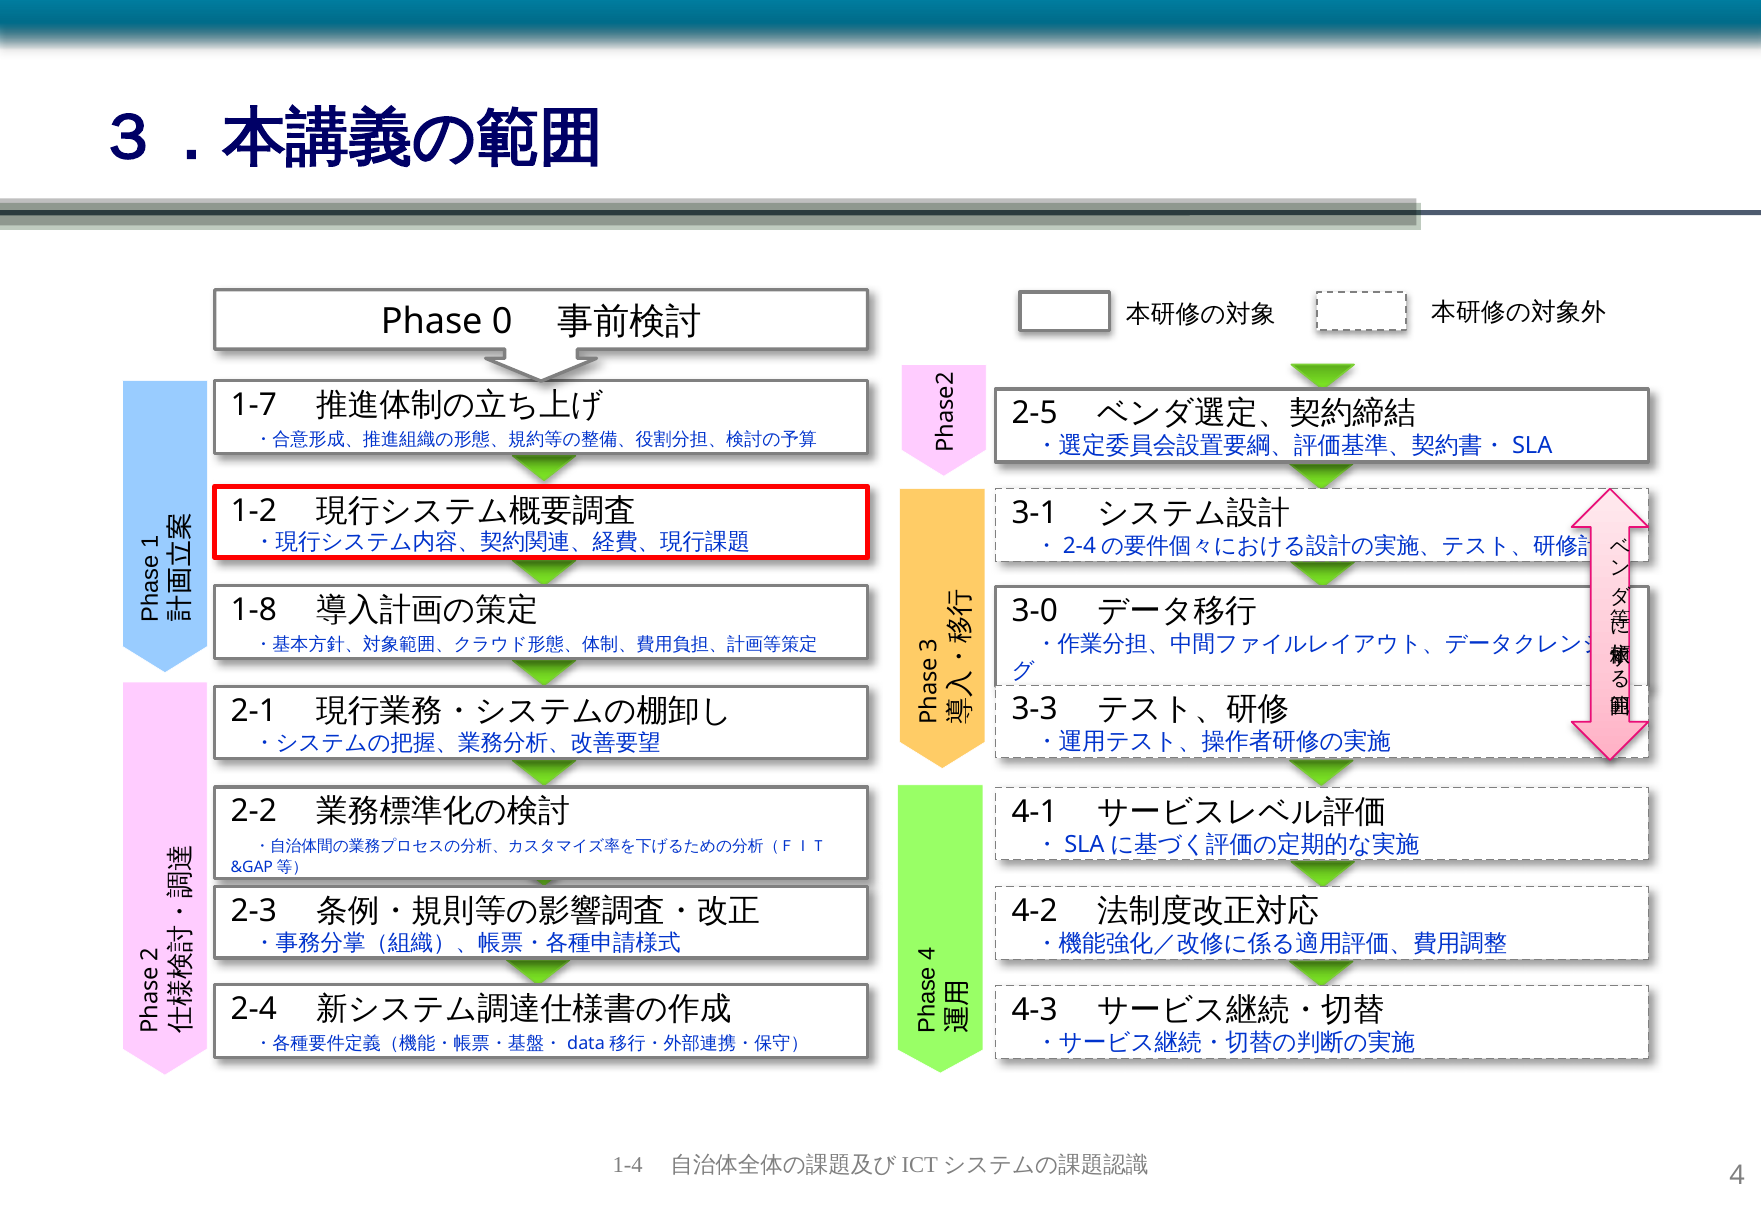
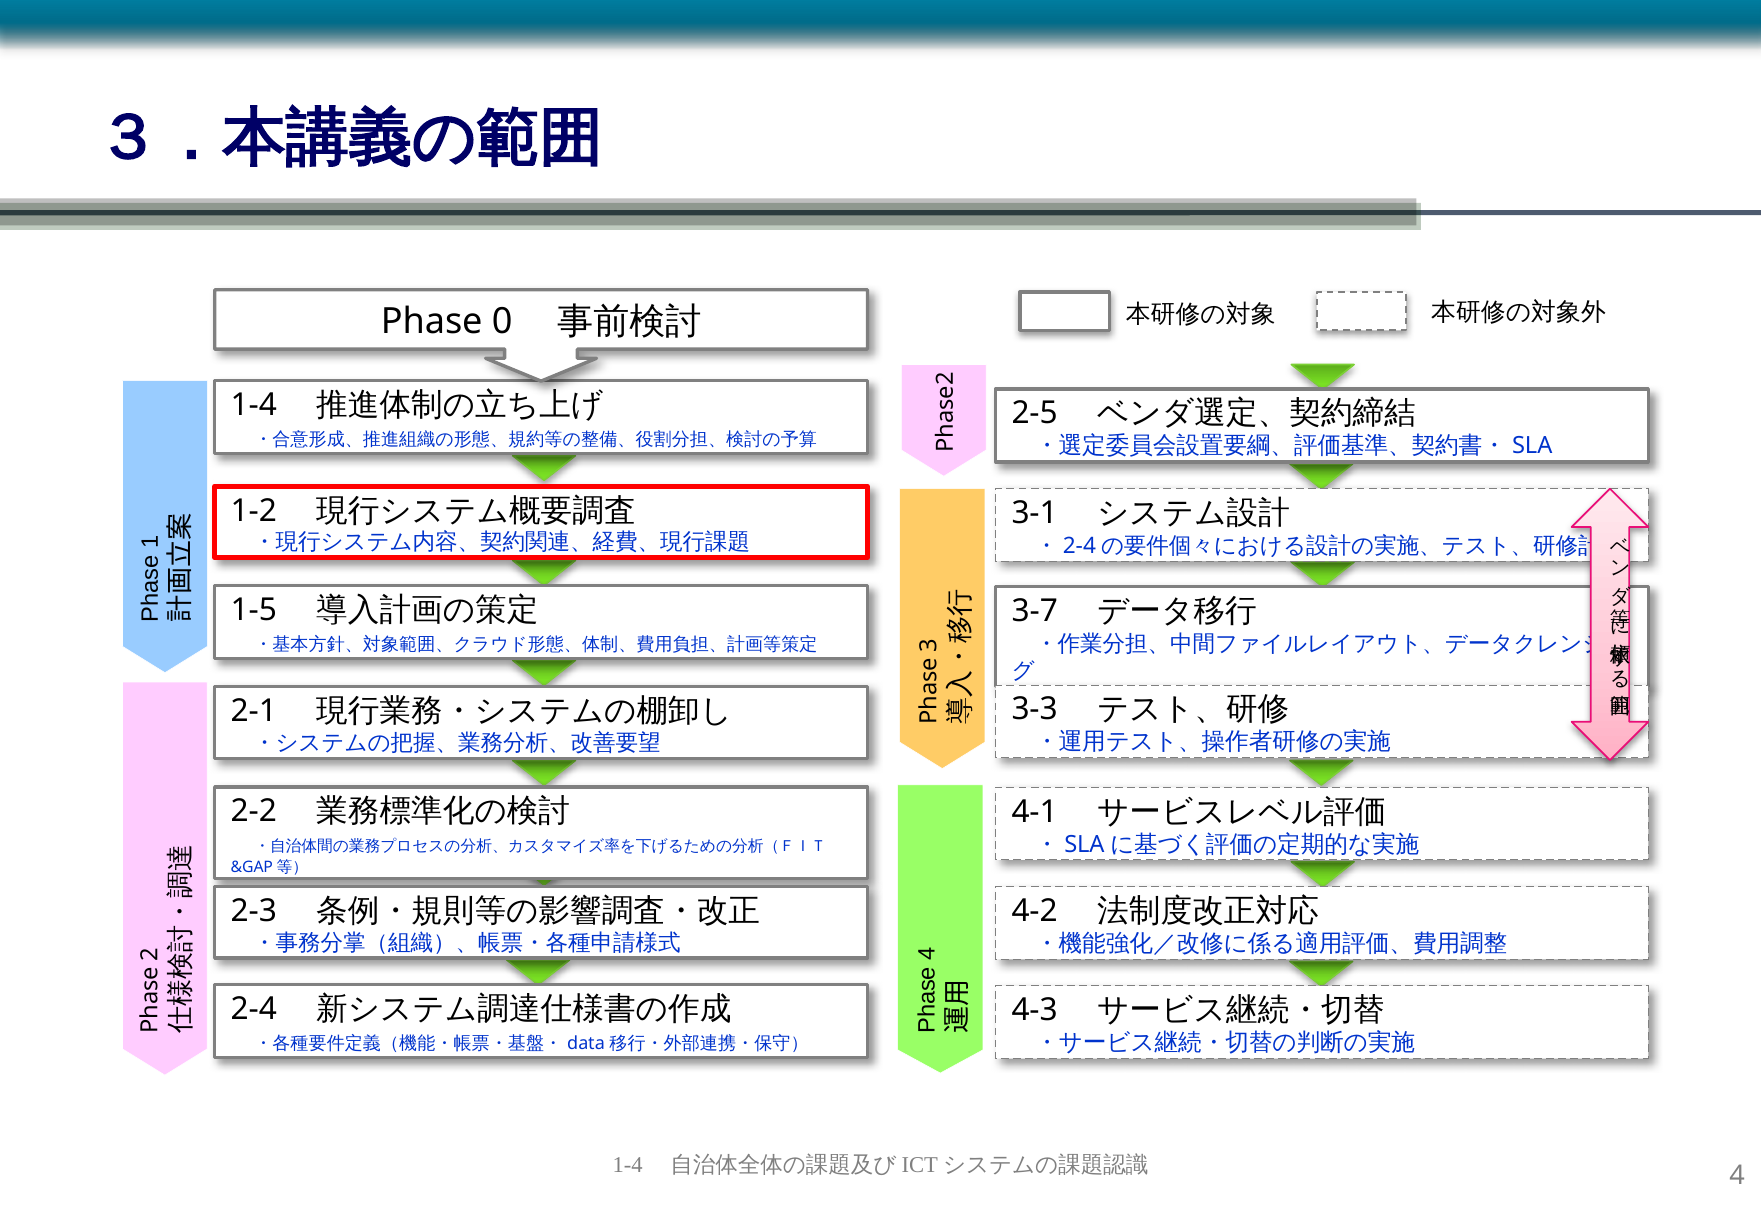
1-7 at (254, 405): 1-7 -> 1-4
1-8: 1-8 -> 1-5
3-0: 3-0 -> 3-7
